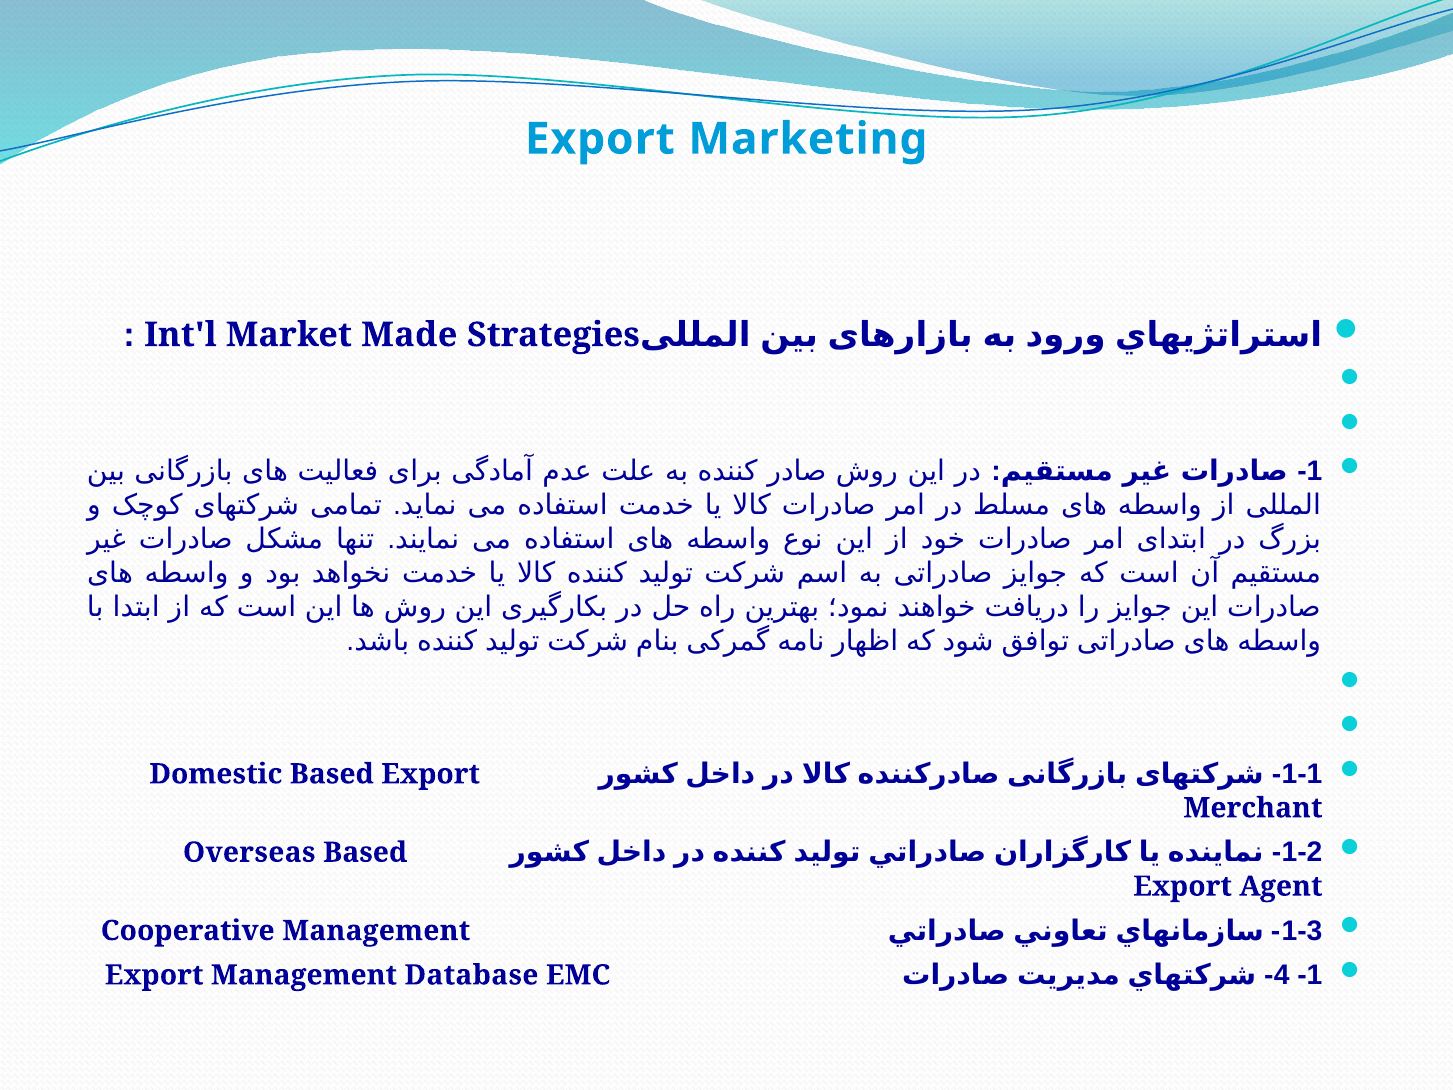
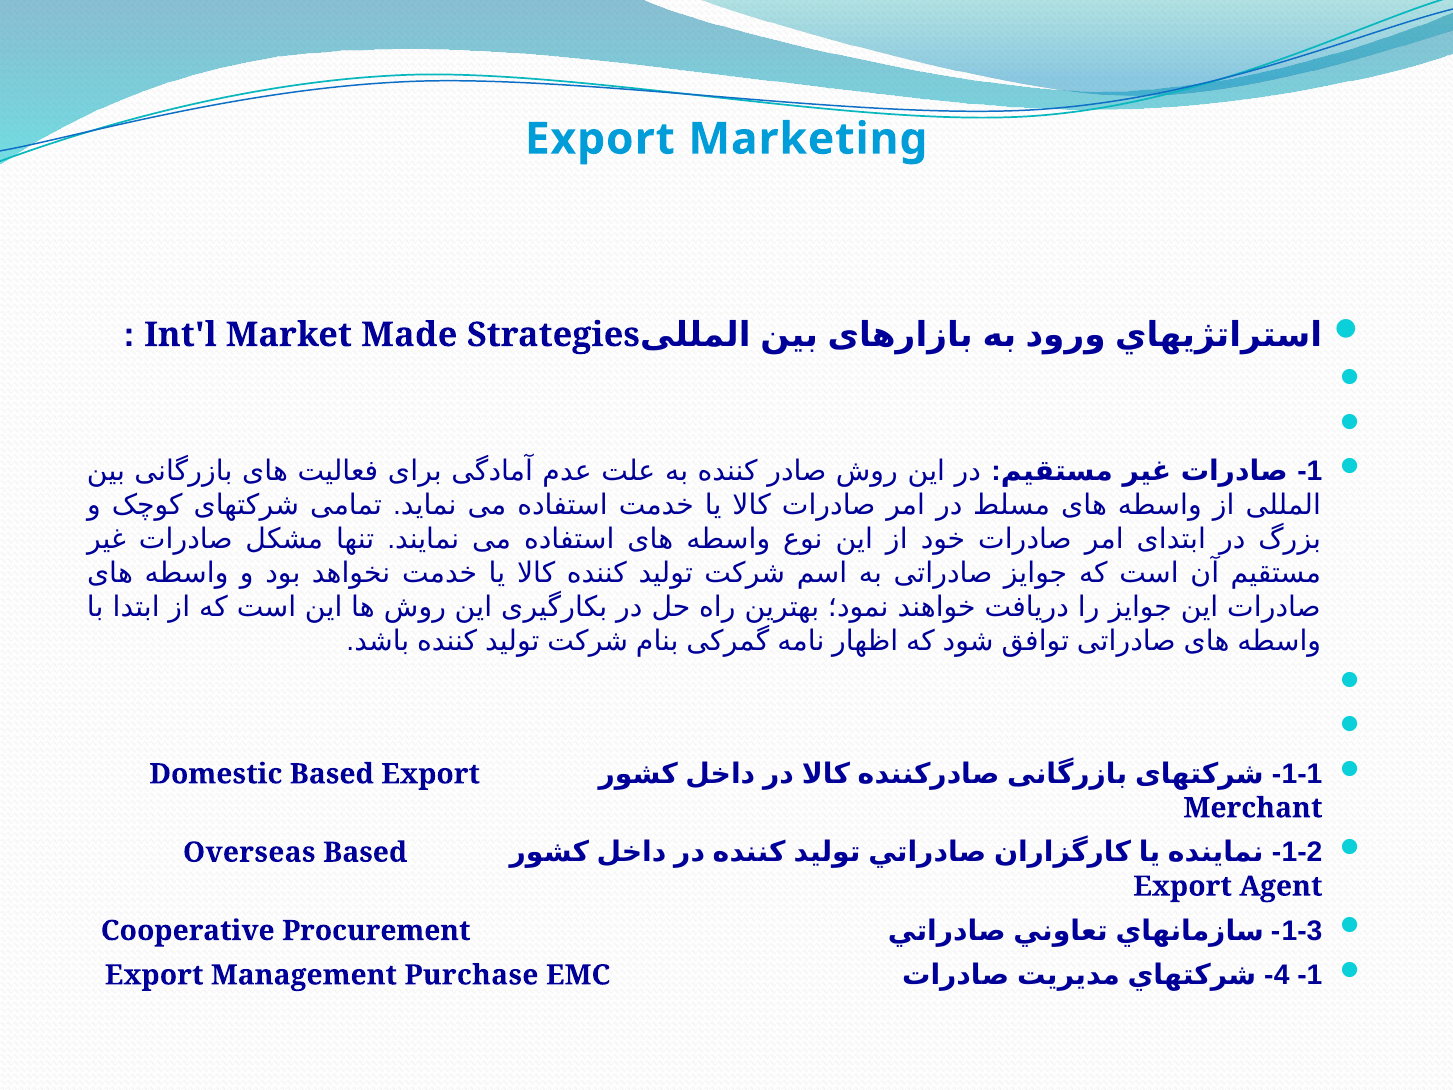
Cooperative Management: Management -> Procurement
Database: Database -> Purchase
